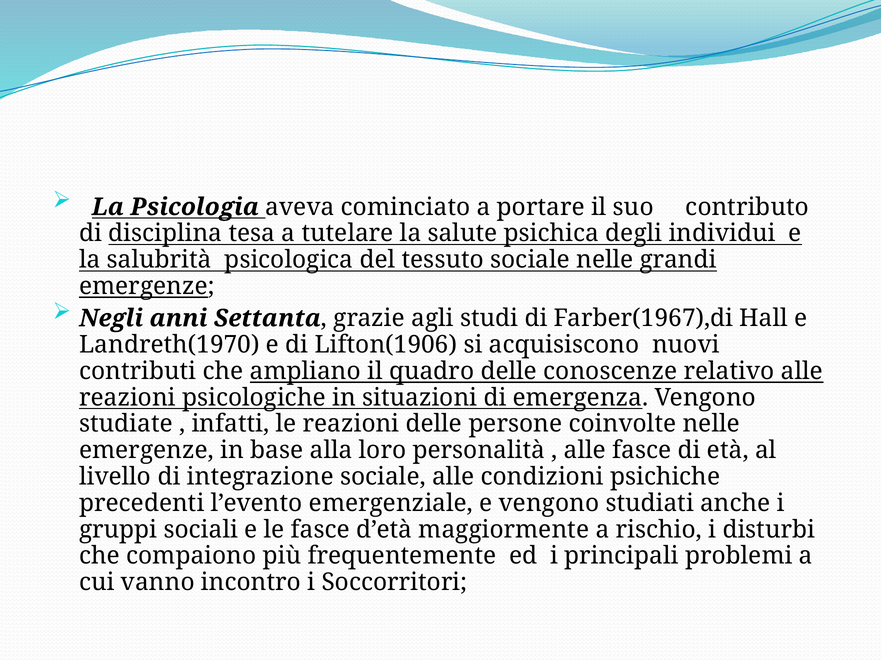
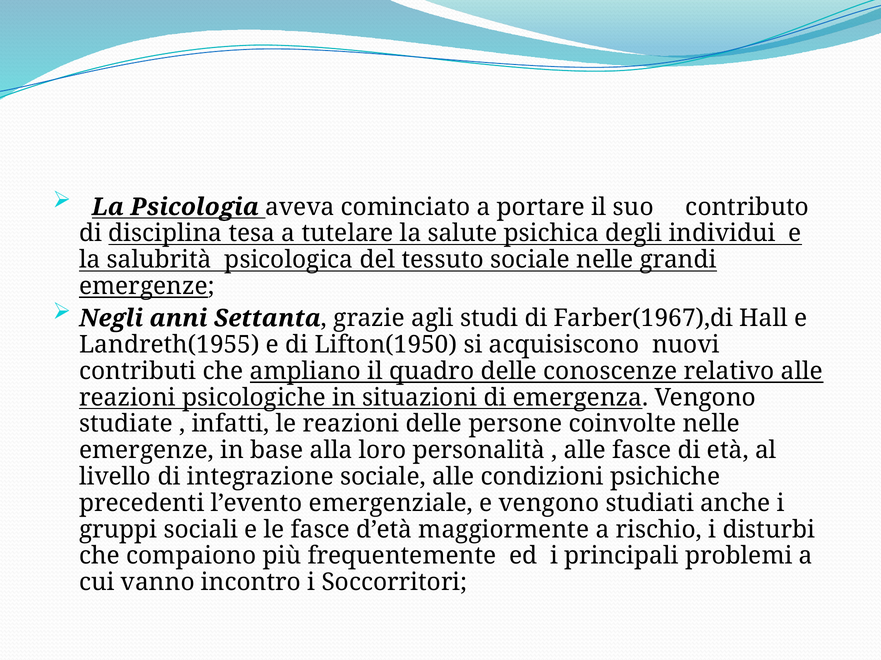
Landreth(1970: Landreth(1970 -> Landreth(1955
Lifton(1906: Lifton(1906 -> Lifton(1950
